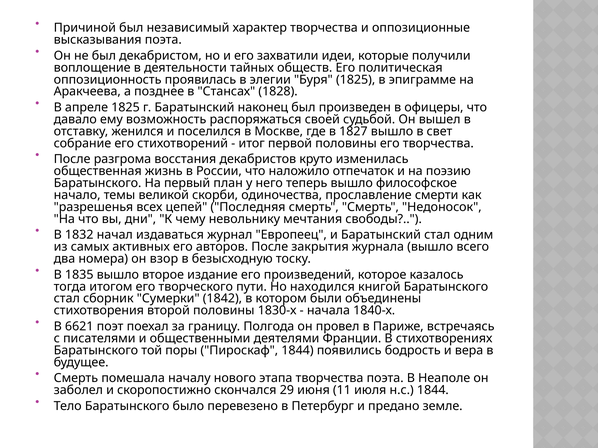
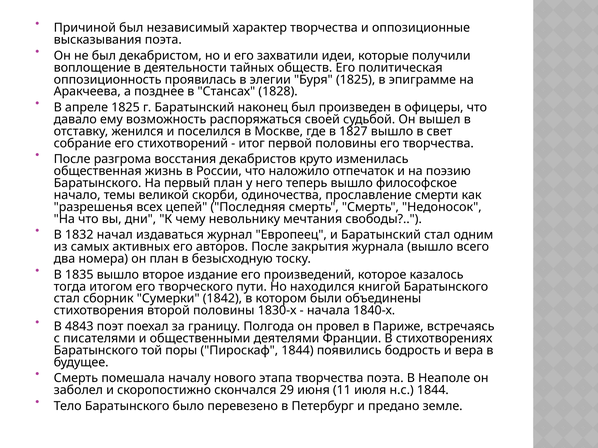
он взор: взор -> план
6621: 6621 -> 4843
